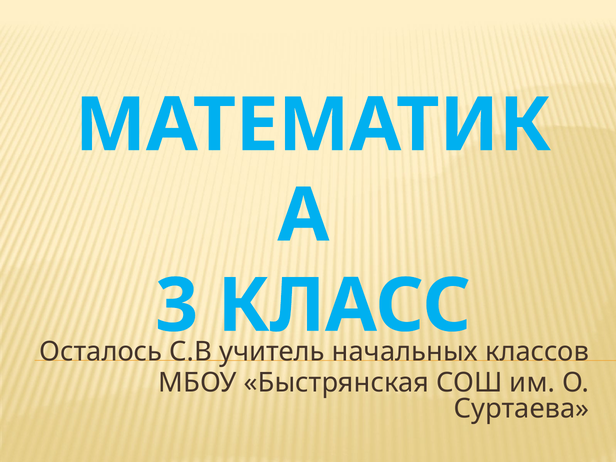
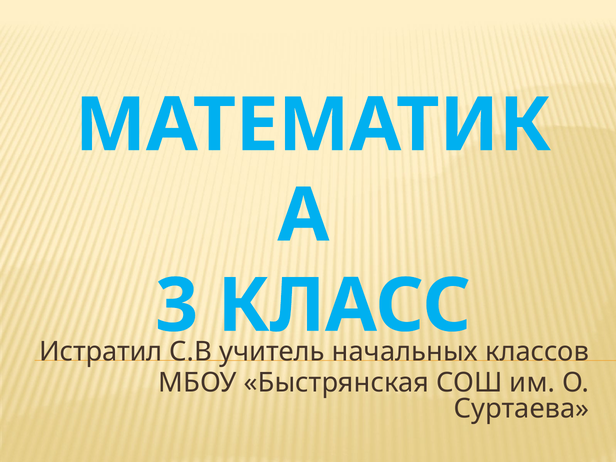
Осталось: Осталось -> Истратил
